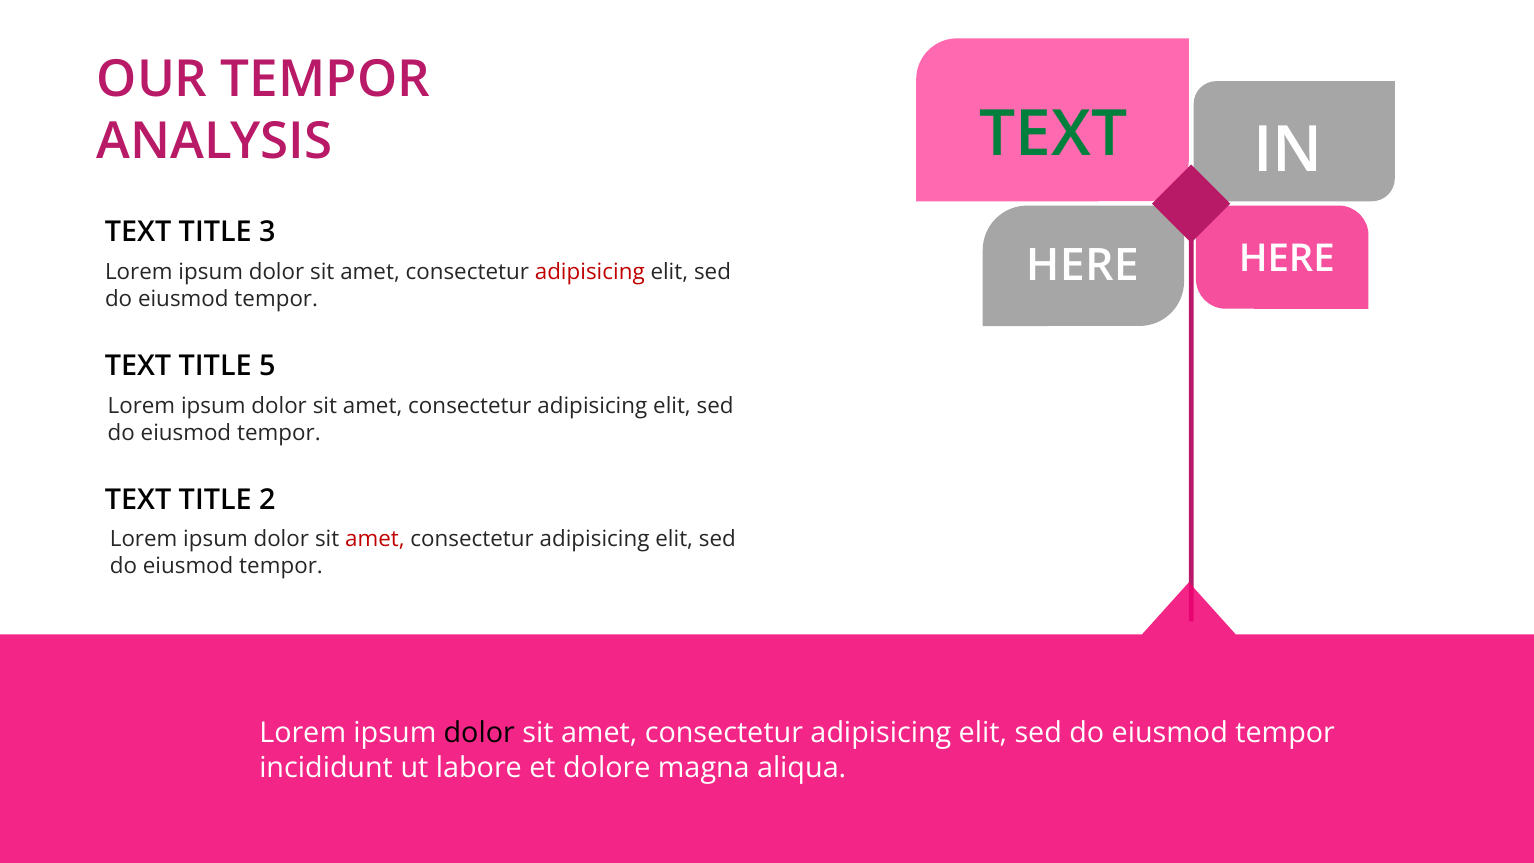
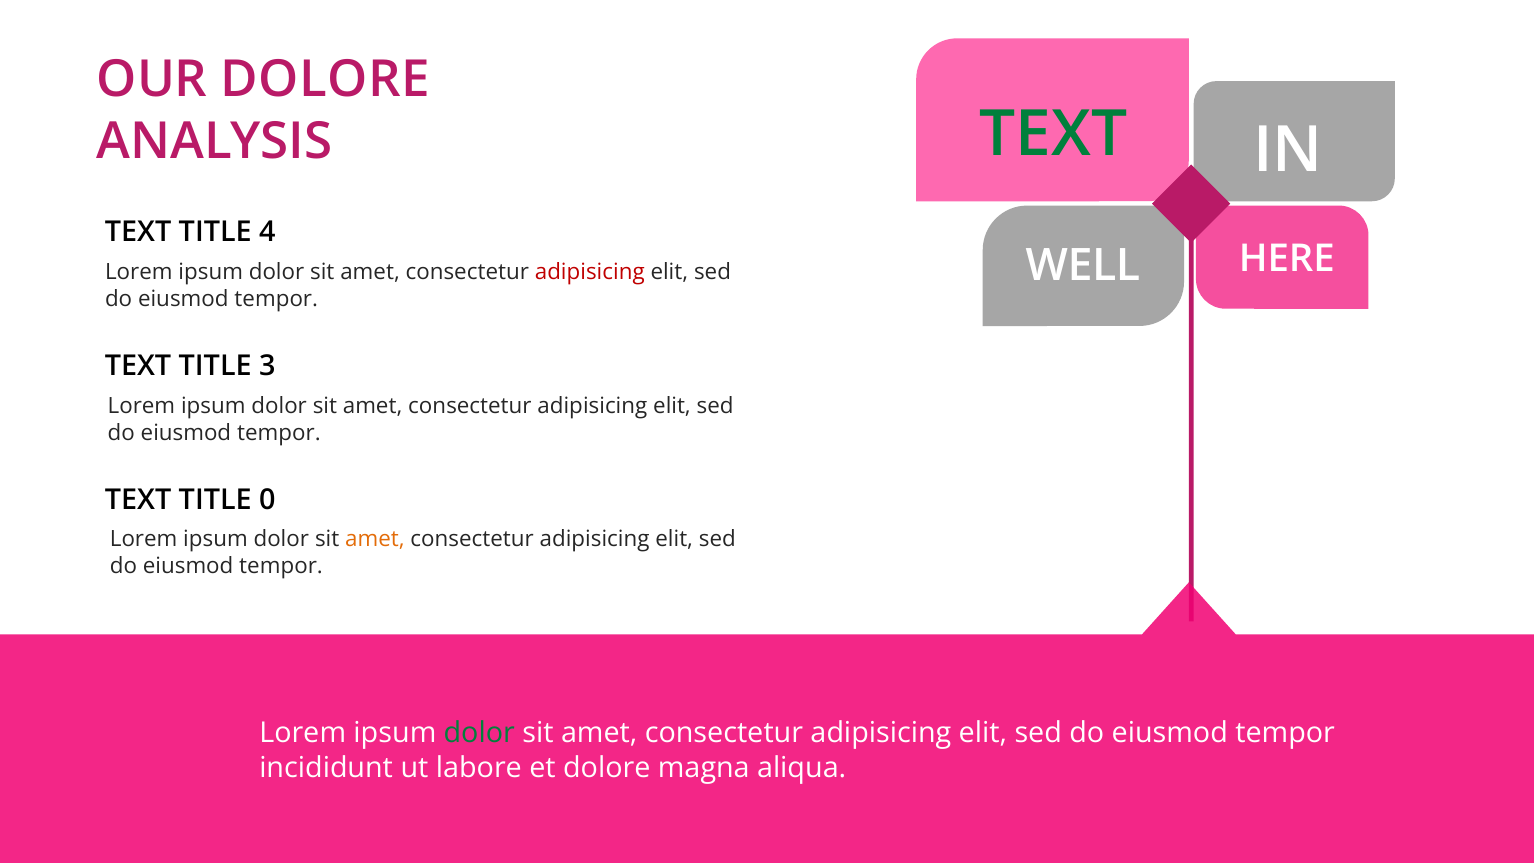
OUR TEMPOR: TEMPOR -> DOLORE
3: 3 -> 4
HERE at (1082, 266): HERE -> WELL
5: 5 -> 3
2: 2 -> 0
amet at (375, 539) colour: red -> orange
dolor at (479, 733) colour: black -> green
